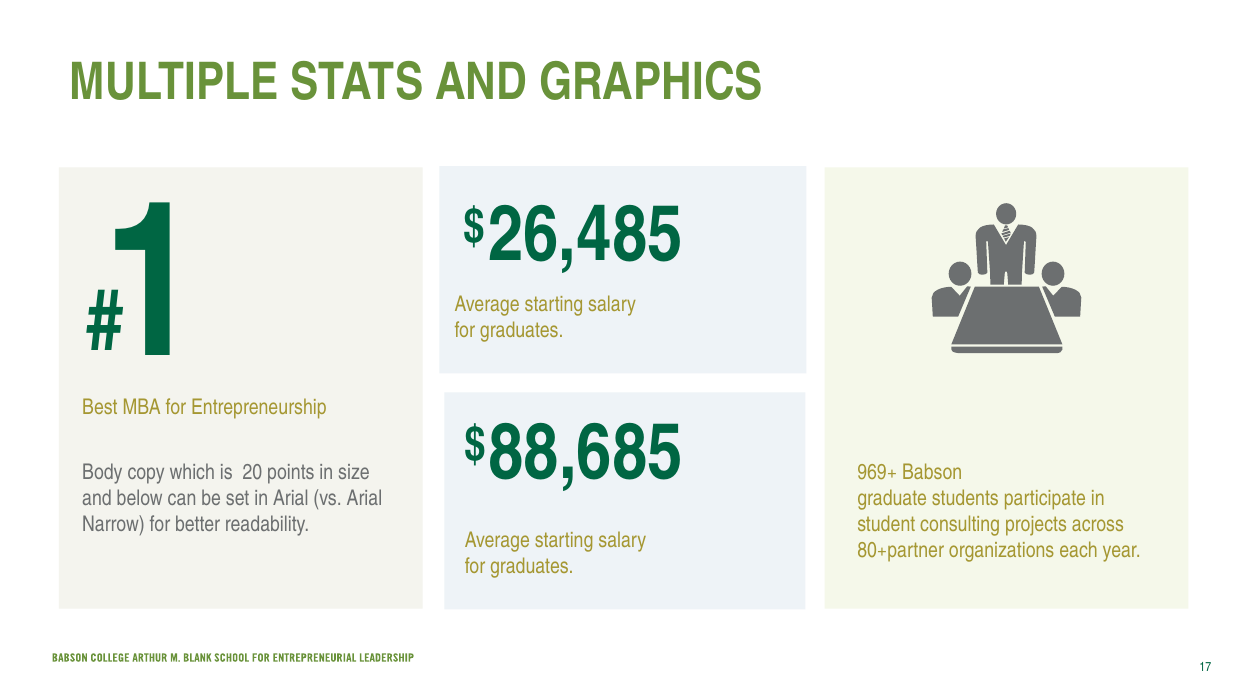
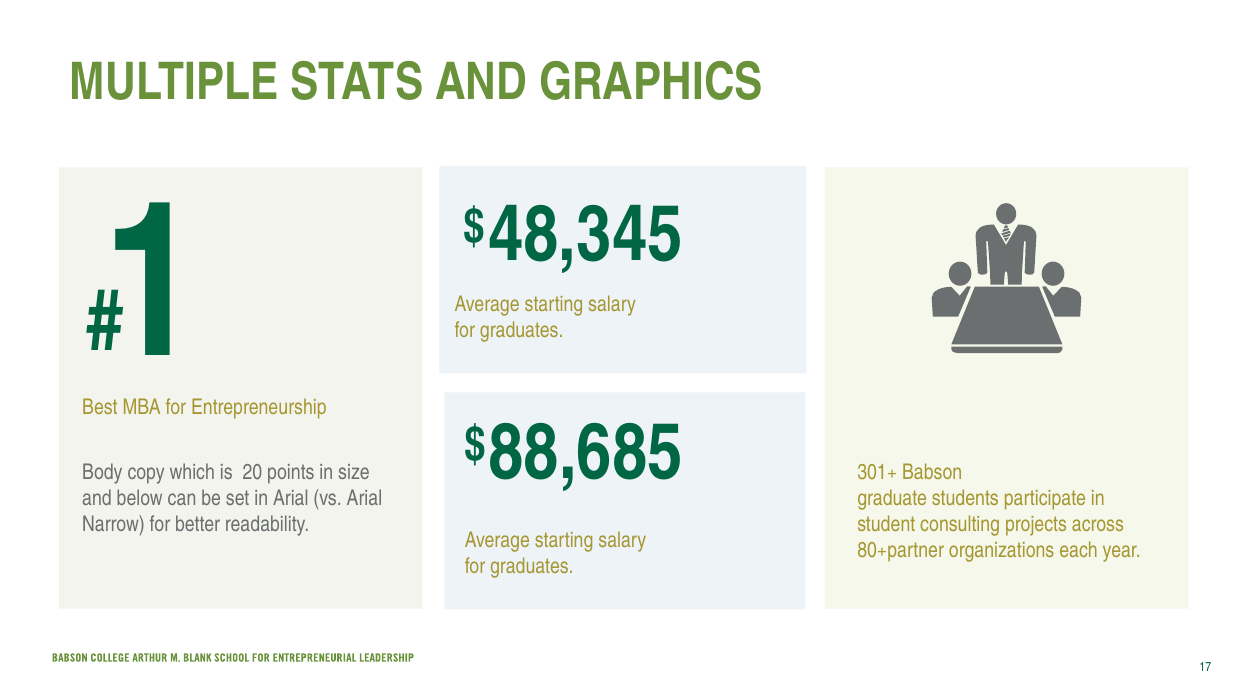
26,485: 26,485 -> 48,345
969+: 969+ -> 301+
